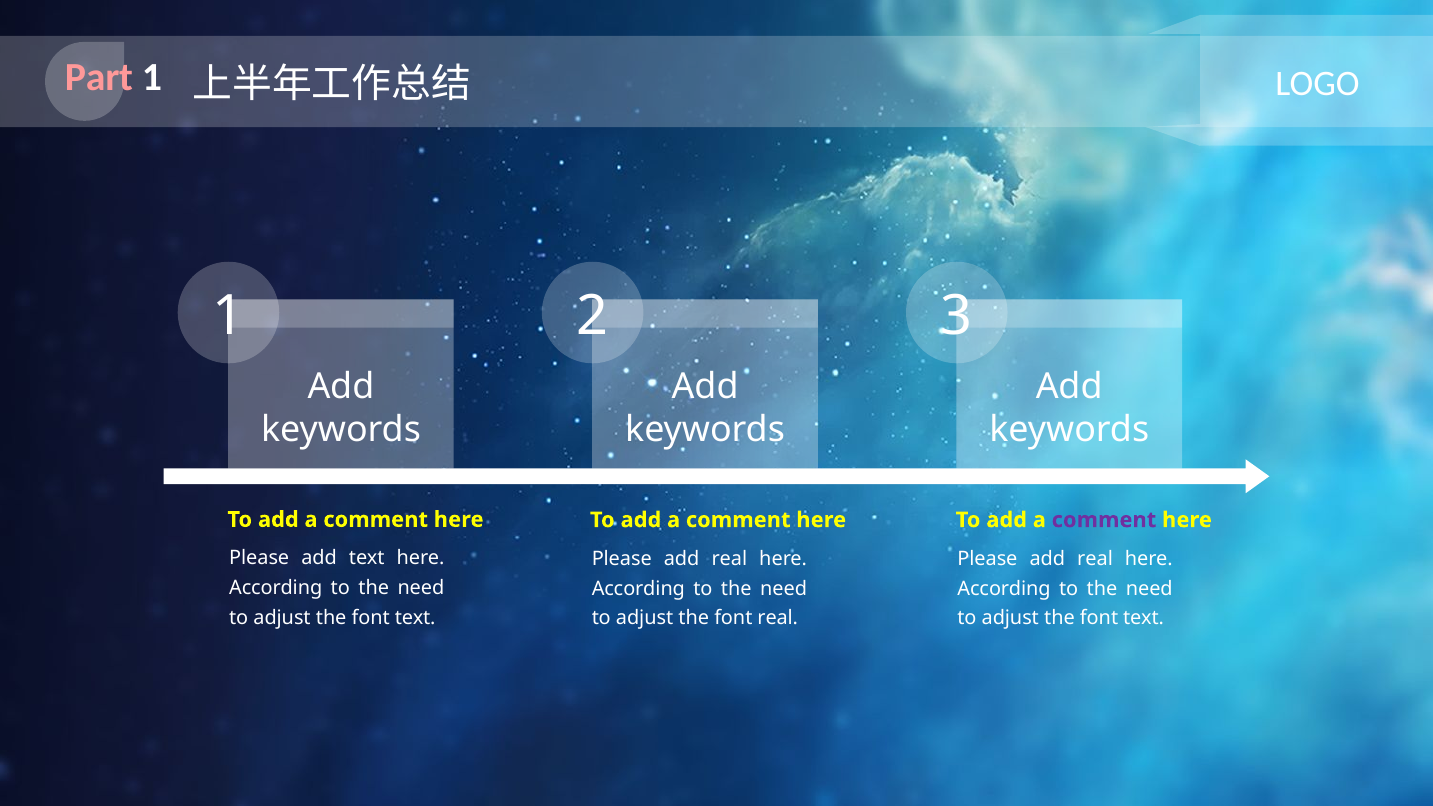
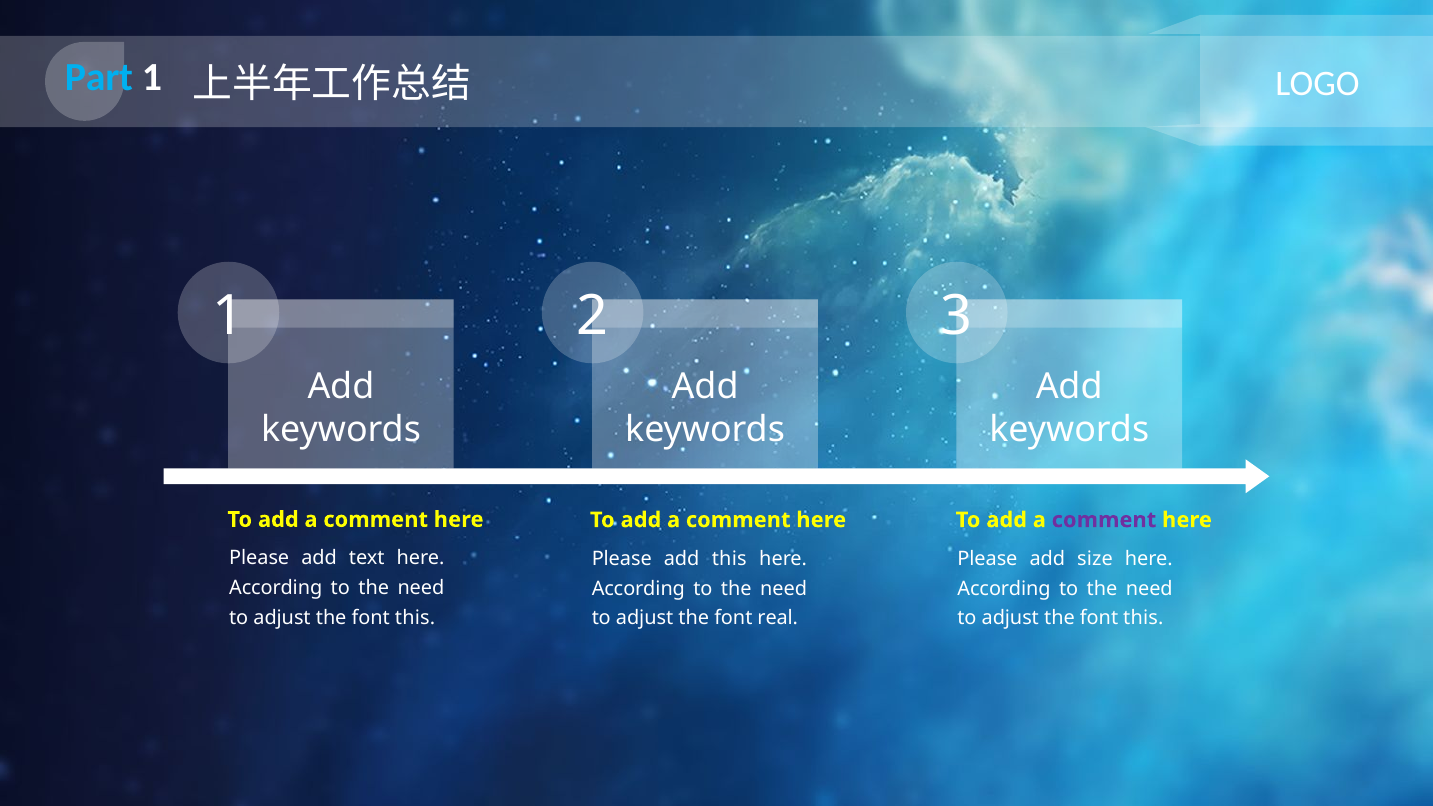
Part colour: pink -> light blue
real at (729, 559): real -> this
real at (1095, 559): real -> size
text at (415, 618): text -> this
text at (1144, 618): text -> this
